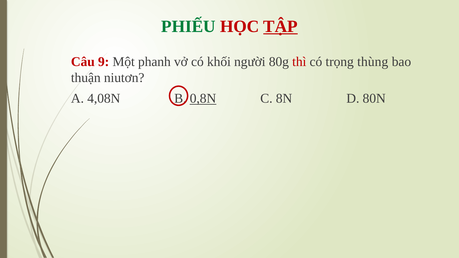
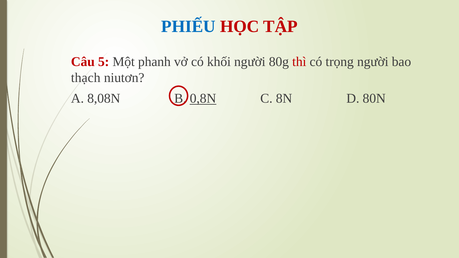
PHIẾU colour: green -> blue
TẬP underline: present -> none
9: 9 -> 5
trọng thùng: thùng -> người
thuận: thuận -> thạch
4,08N: 4,08N -> 8,08N
